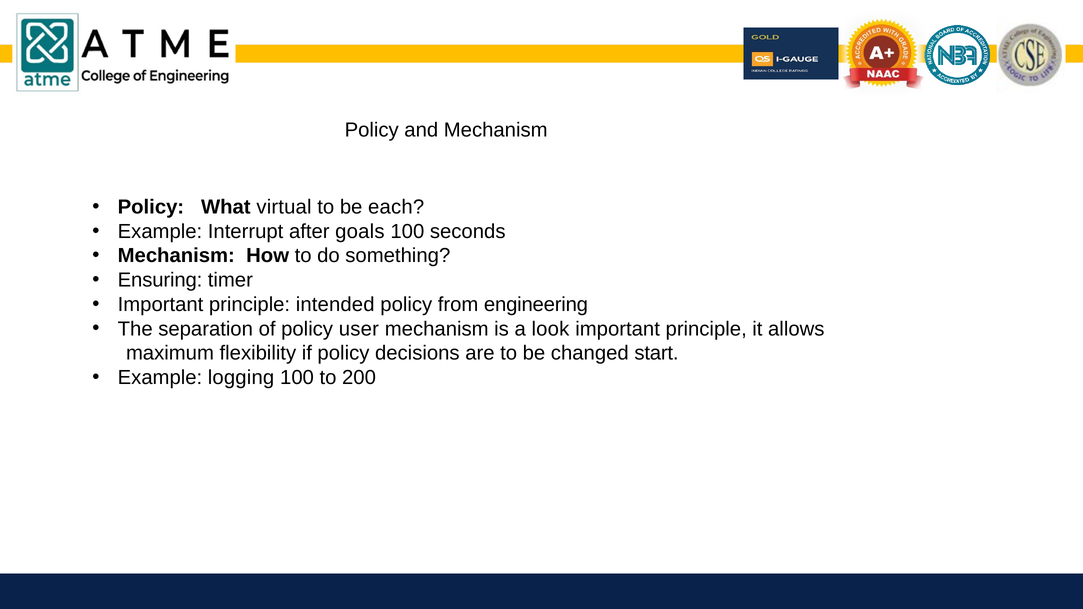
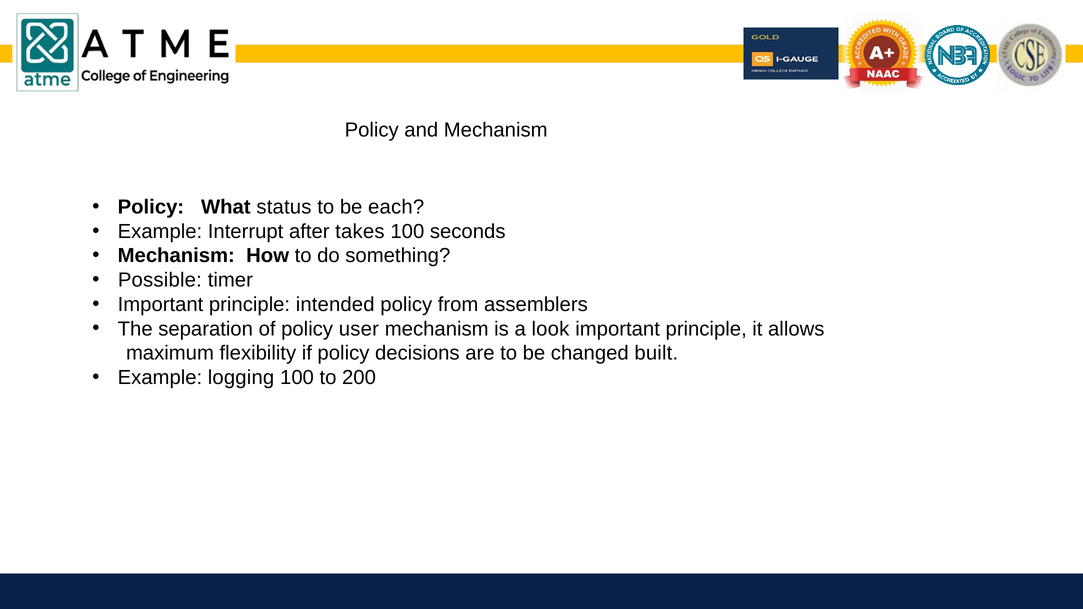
virtual: virtual -> status
goals: goals -> takes
Ensuring: Ensuring -> Possible
engineering: engineering -> assemblers
start: start -> built
